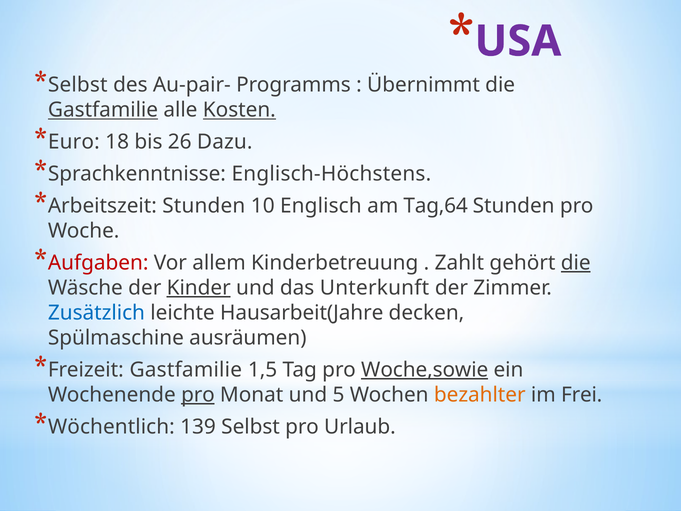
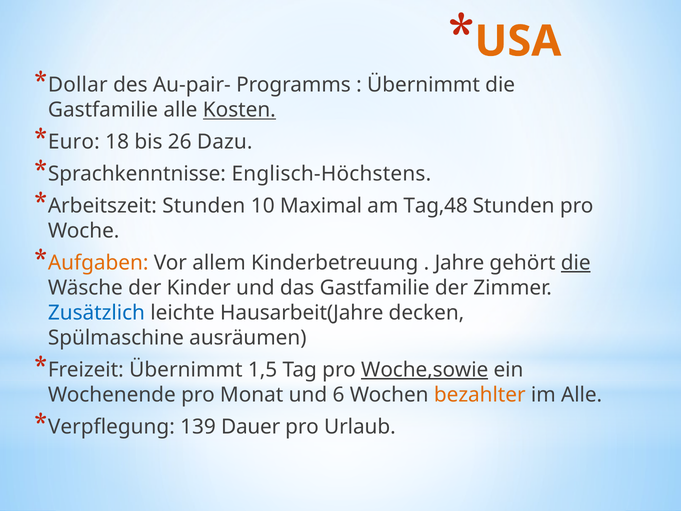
USA colour: purple -> orange
Selbst at (78, 85): Selbst -> Dollar
Gastfamilie at (103, 110) underline: present -> none
Englisch: Englisch -> Maximal
Tag,64: Tag,64 -> Tag,48
Aufgaben colour: red -> orange
Zahlt: Zahlt -> Jahre
Kinder underline: present -> none
das Unterkunft: Unterkunft -> Gastfamilie
Freizeit Gastfamilie: Gastfamilie -> Übernimmt
pro at (198, 395) underline: present -> none
5: 5 -> 6
im Frei: Frei -> Alle
Wöchentlich: Wöchentlich -> Verpflegung
139 Selbst: Selbst -> Dauer
